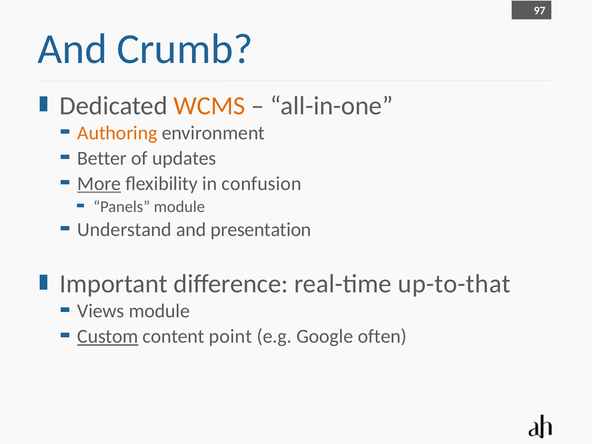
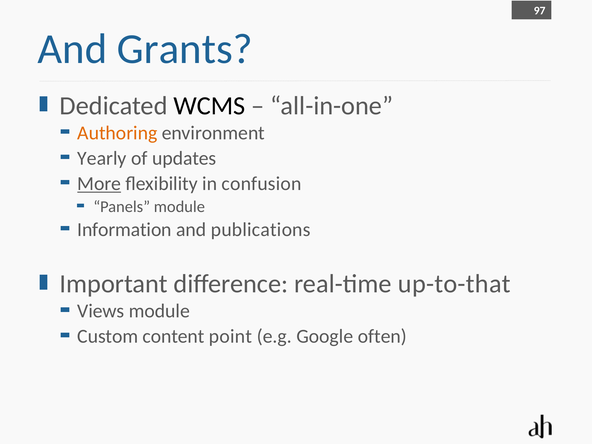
Crumb: Crumb -> Grants
WCMS colour: orange -> black
Better: Better -> Yearly
Understand: Understand -> Information
presentation: presentation -> publications
Custom underline: present -> none
